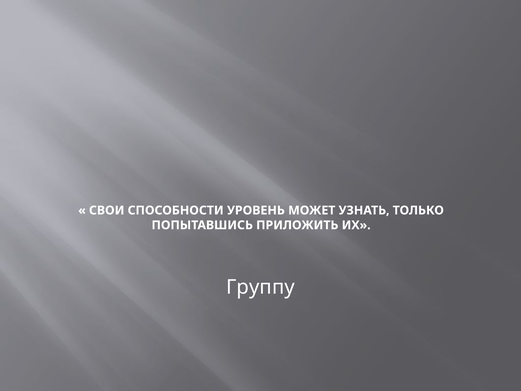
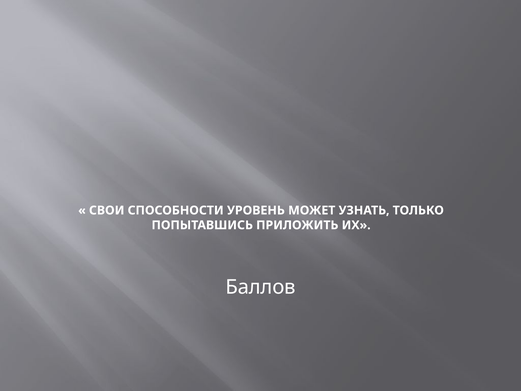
Группу: Группу -> Баллов
